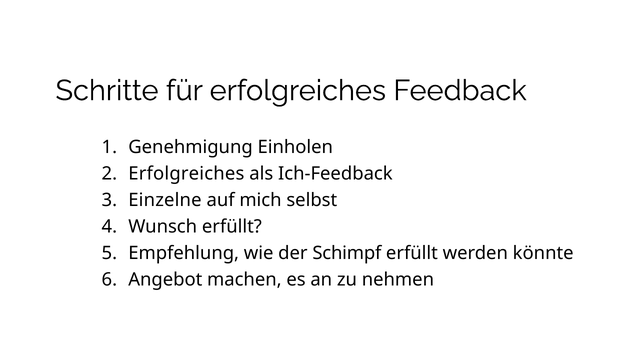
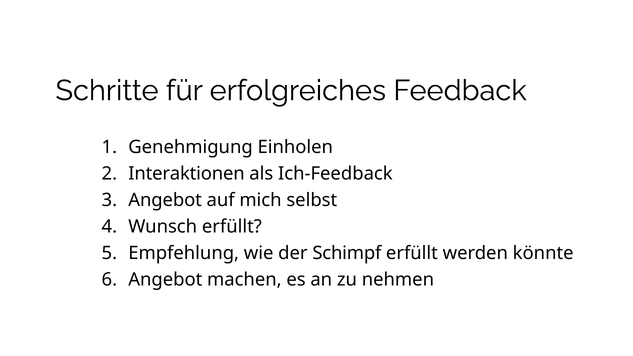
Erfolgreiches at (186, 174): Erfolgreiches -> Interaktionen
Einzelne at (165, 200): Einzelne -> Angebot
